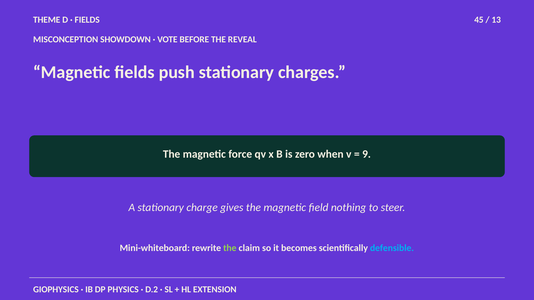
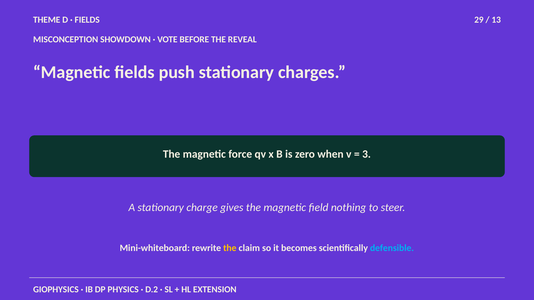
45: 45 -> 29
9: 9 -> 3
the at (230, 248) colour: light green -> yellow
